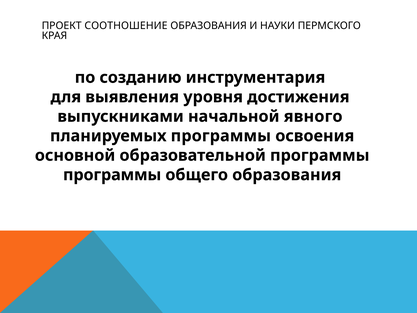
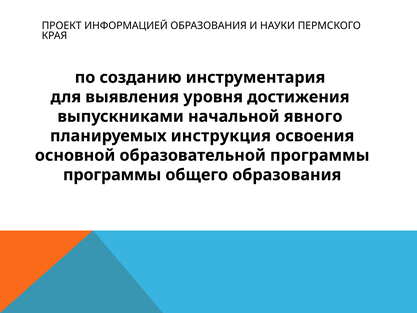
СООТНОШЕНИЕ: СООТНОШЕНИЕ -> ИНФОРМАЦИЕЙ
планируемых программы: программы -> инструкция
